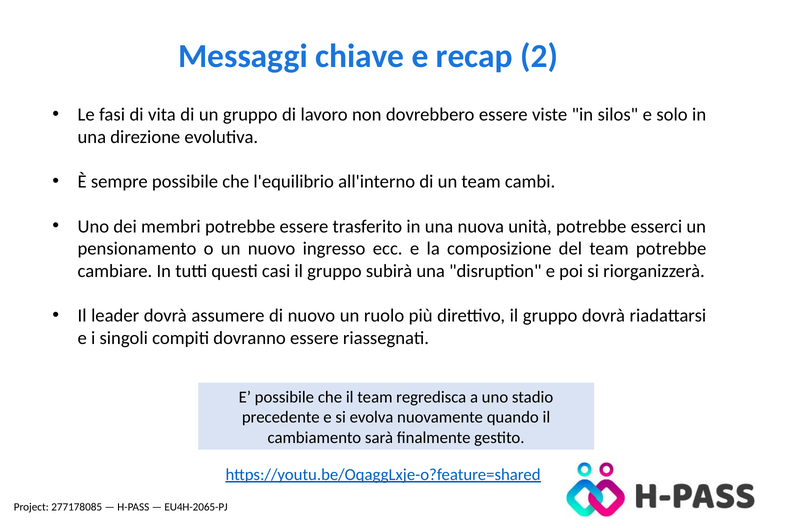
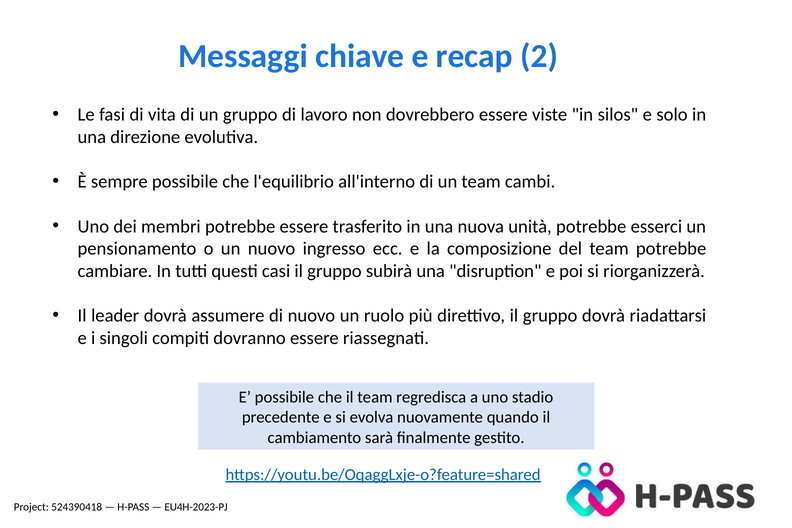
277178085: 277178085 -> 524390418
EU4H-2065-PJ: EU4H-2065-PJ -> EU4H-2023-PJ
